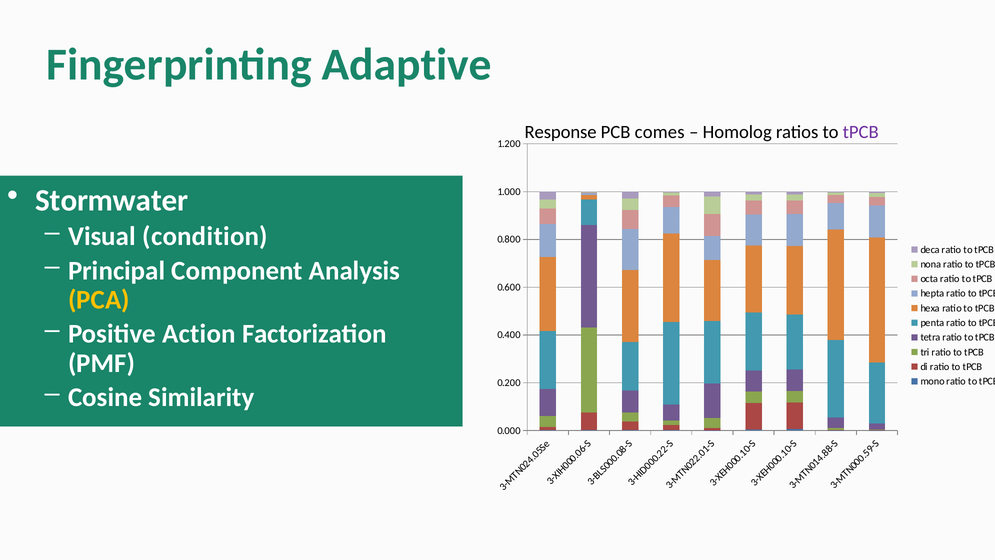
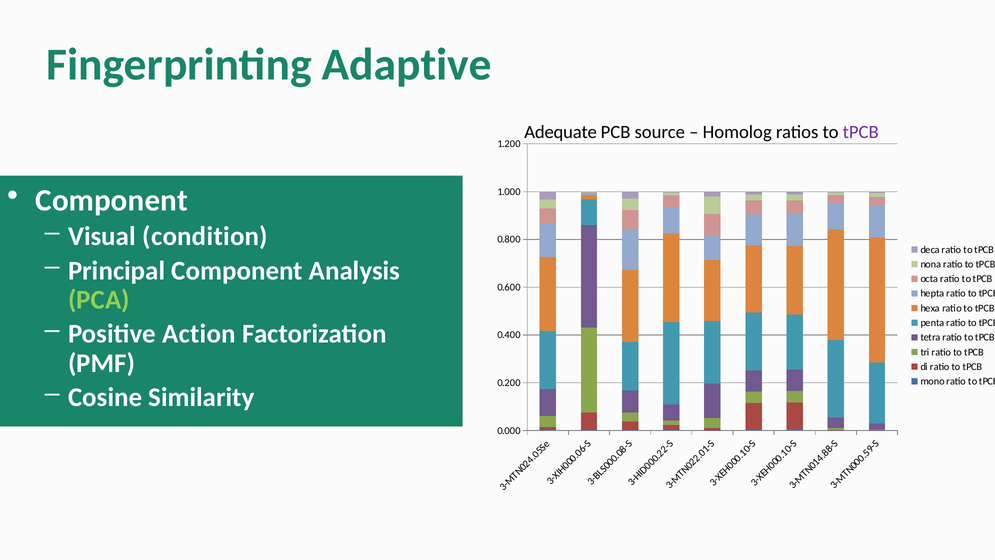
Response: Response -> Adequate
comes: comes -> source
Stormwater at (112, 200): Stormwater -> Component
PCA colour: yellow -> light green
